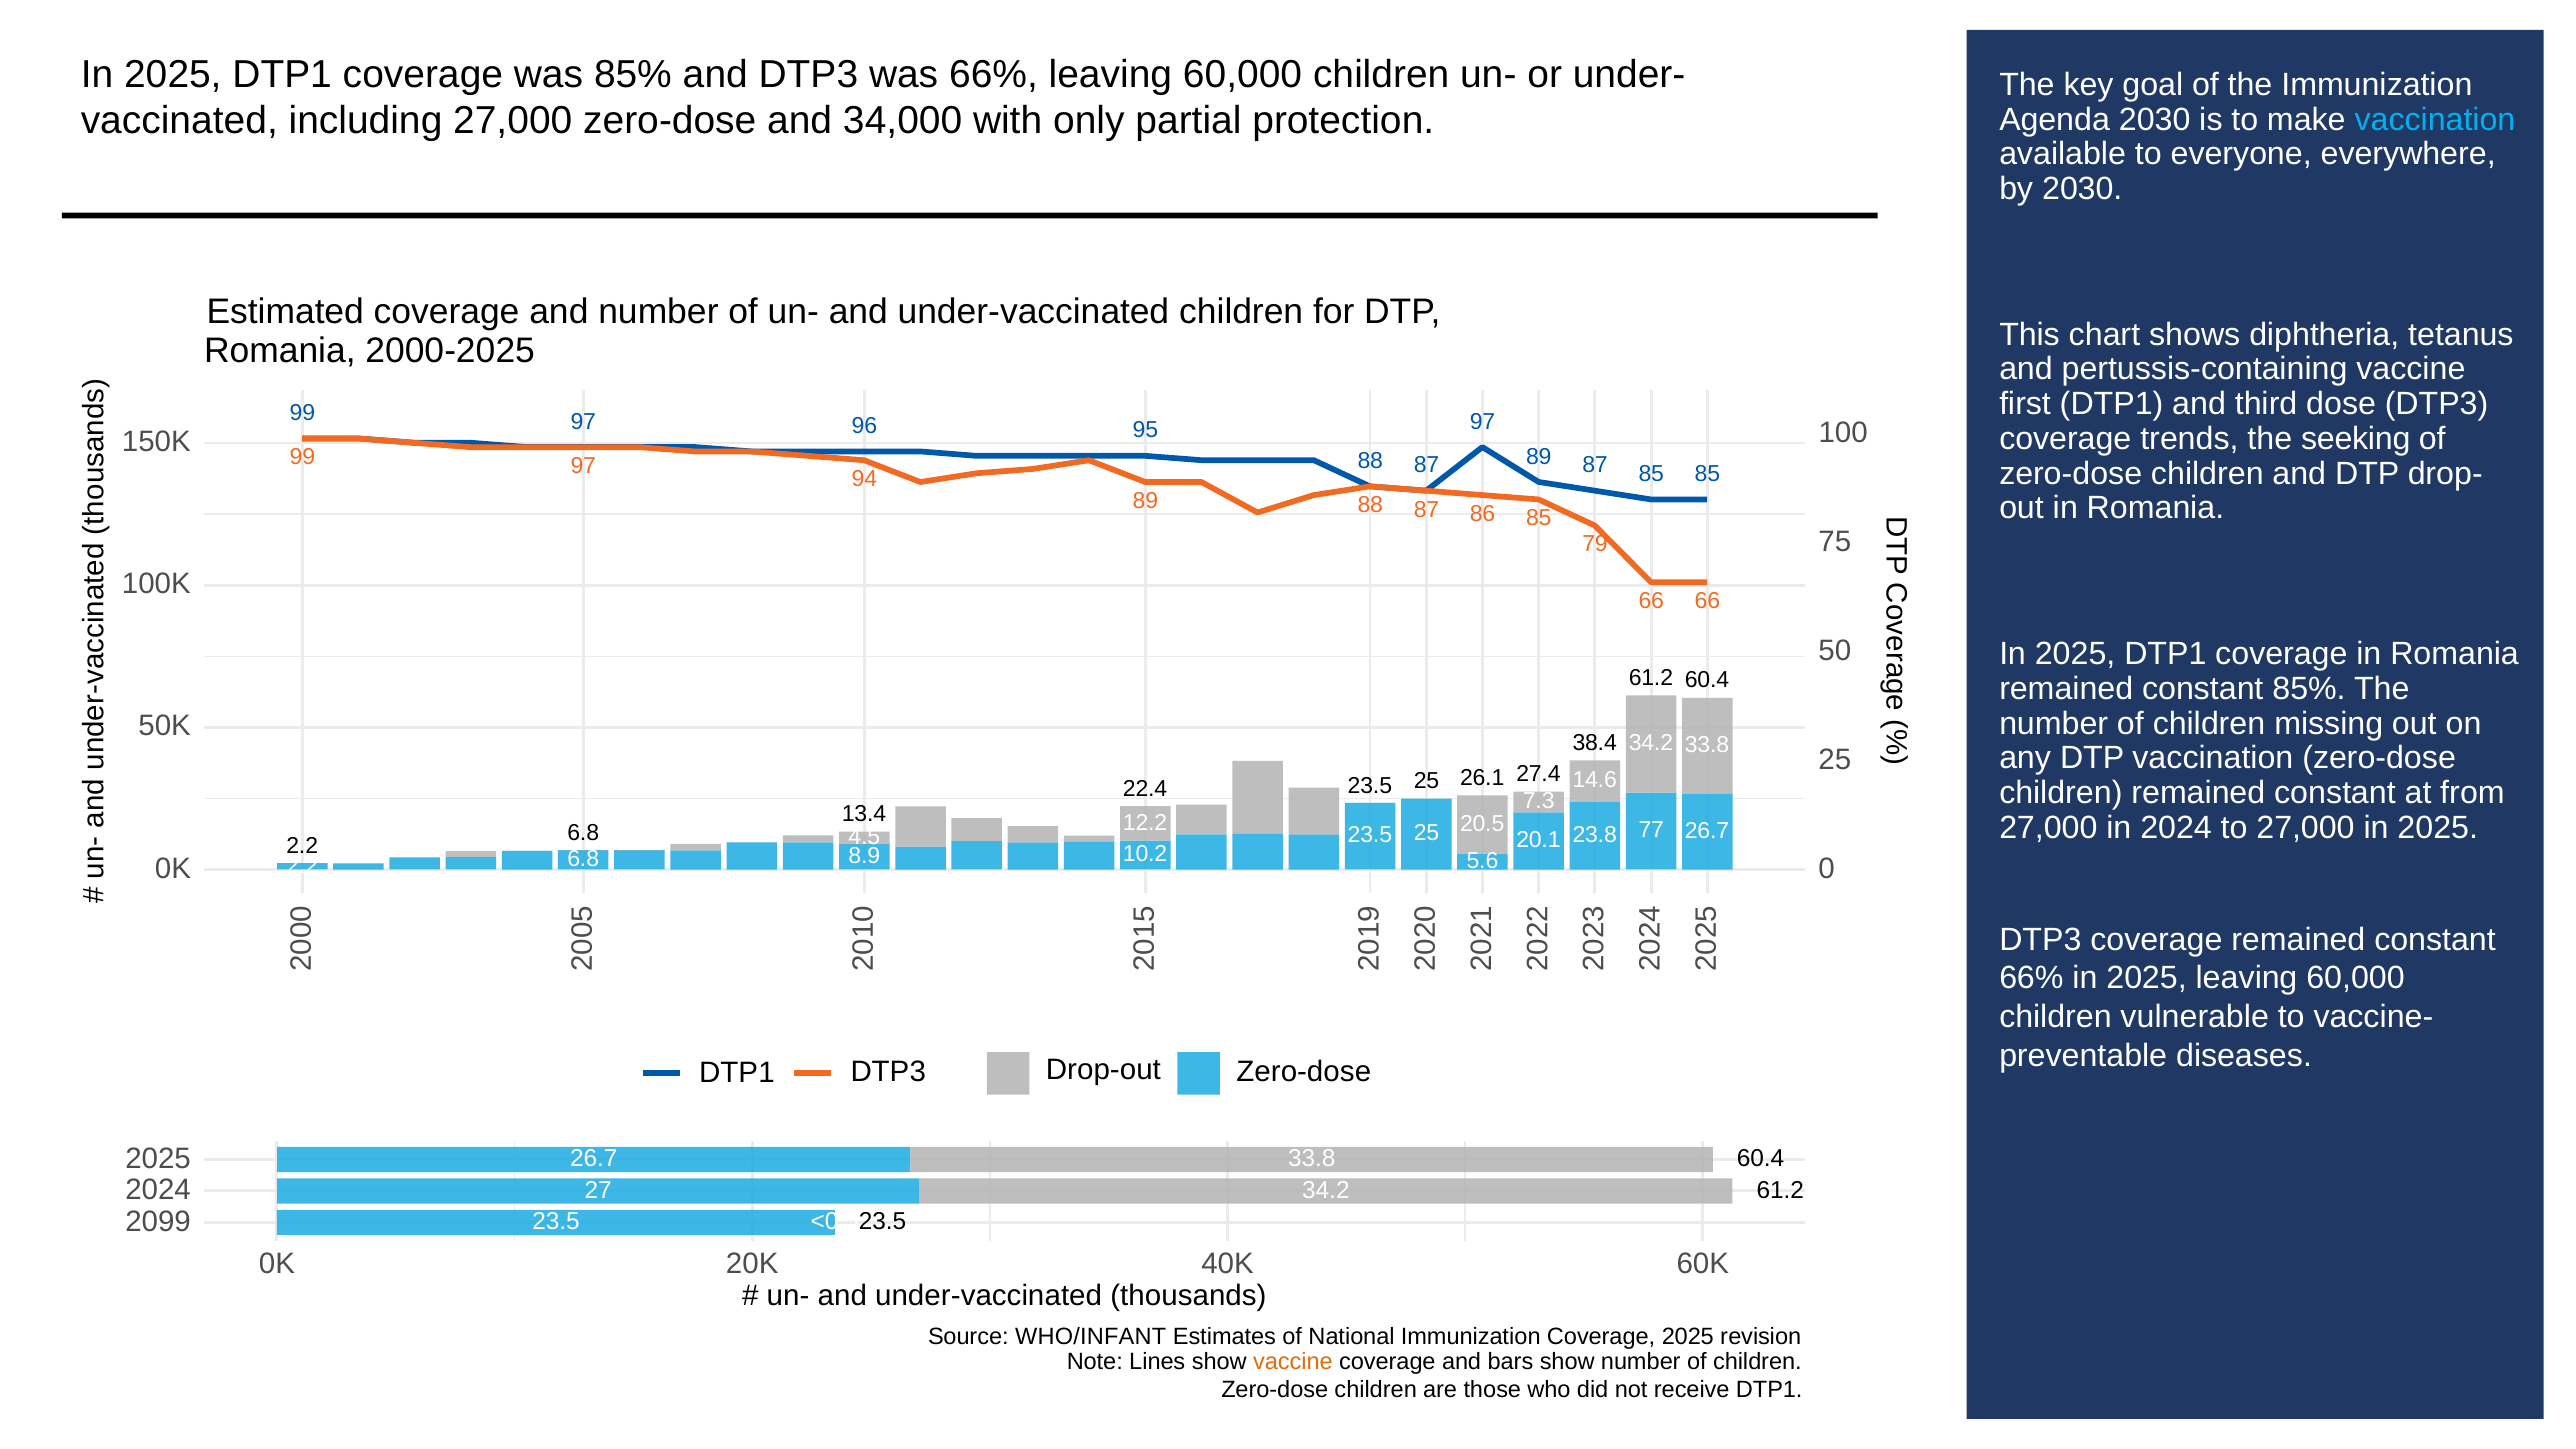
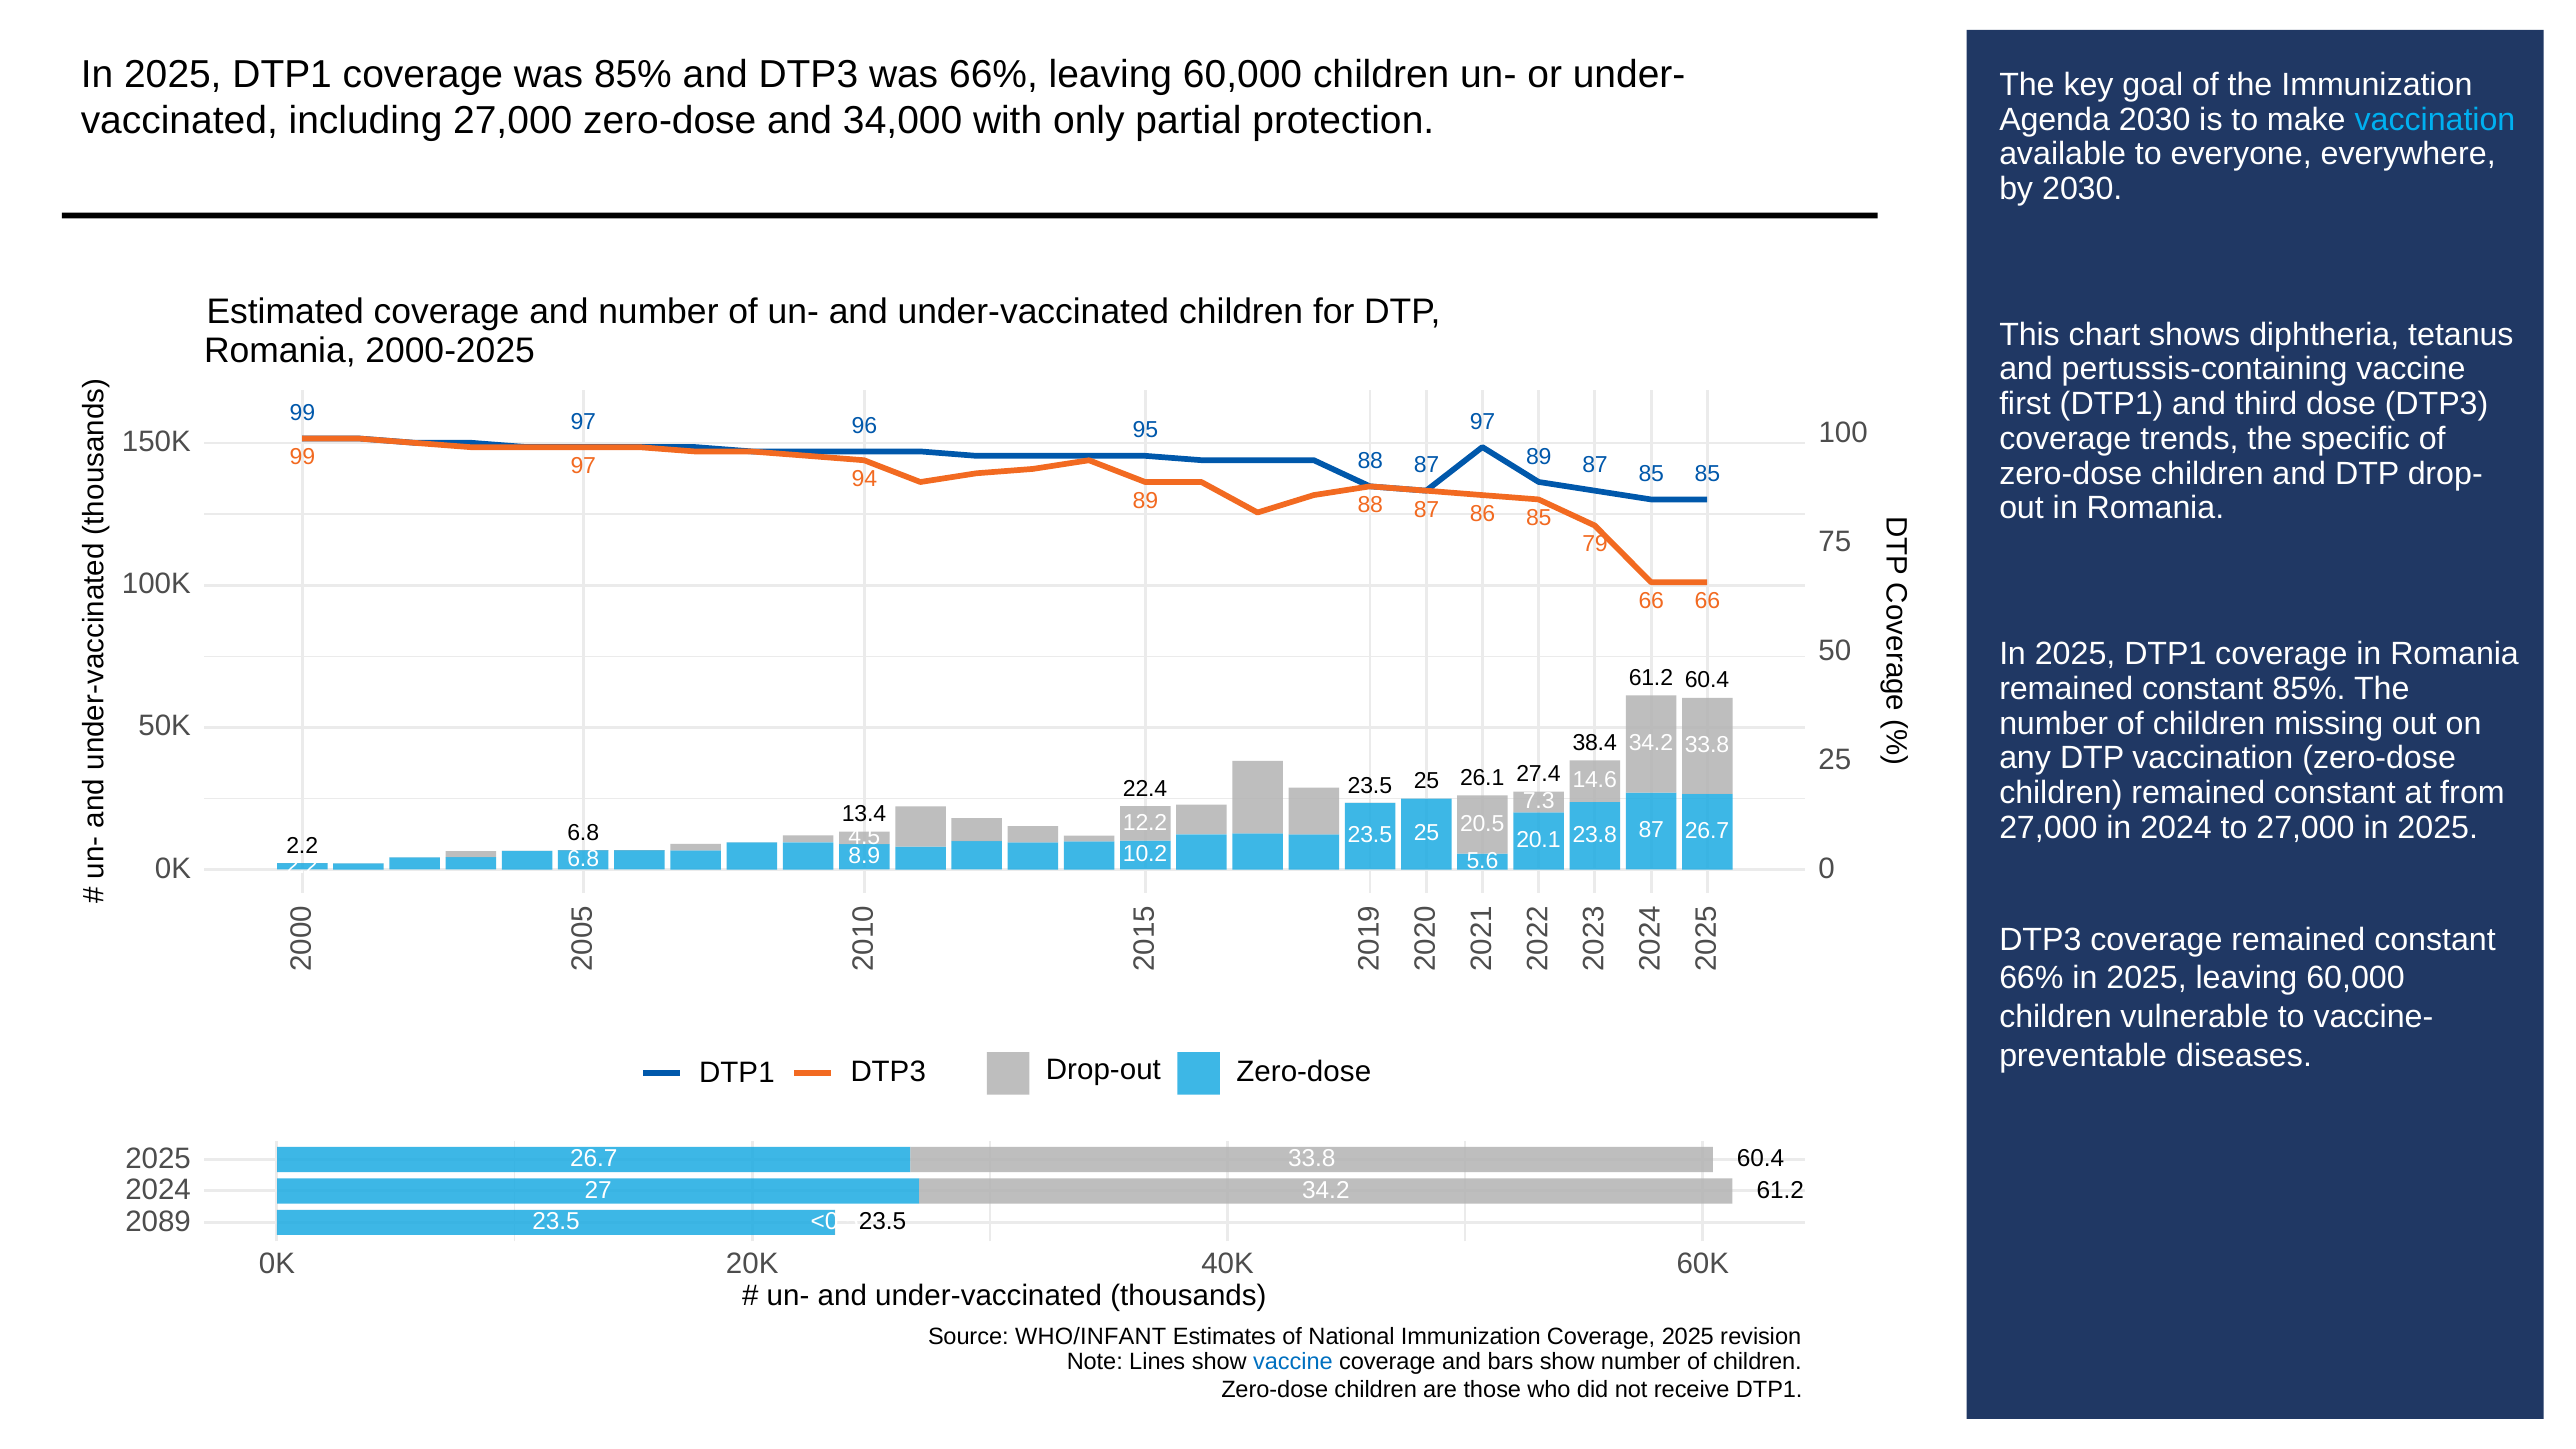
seeking: seeking -> specific
23.8 77: 77 -> 87
2099: 2099 -> 2089
vaccine at (1293, 1362) colour: orange -> blue
